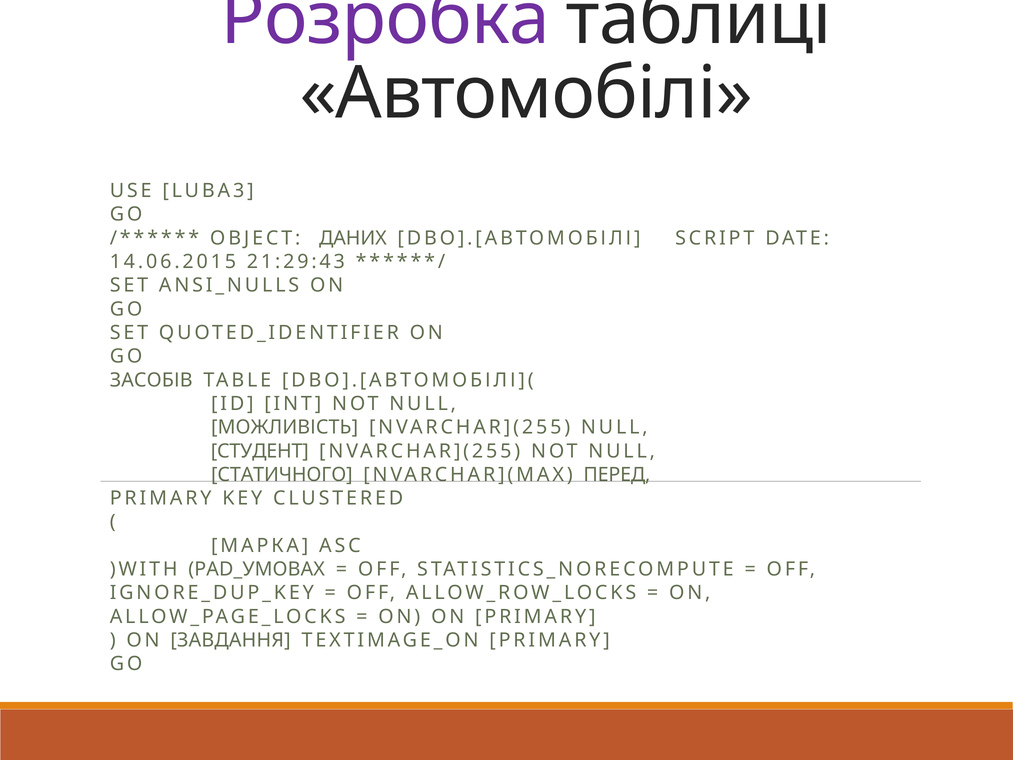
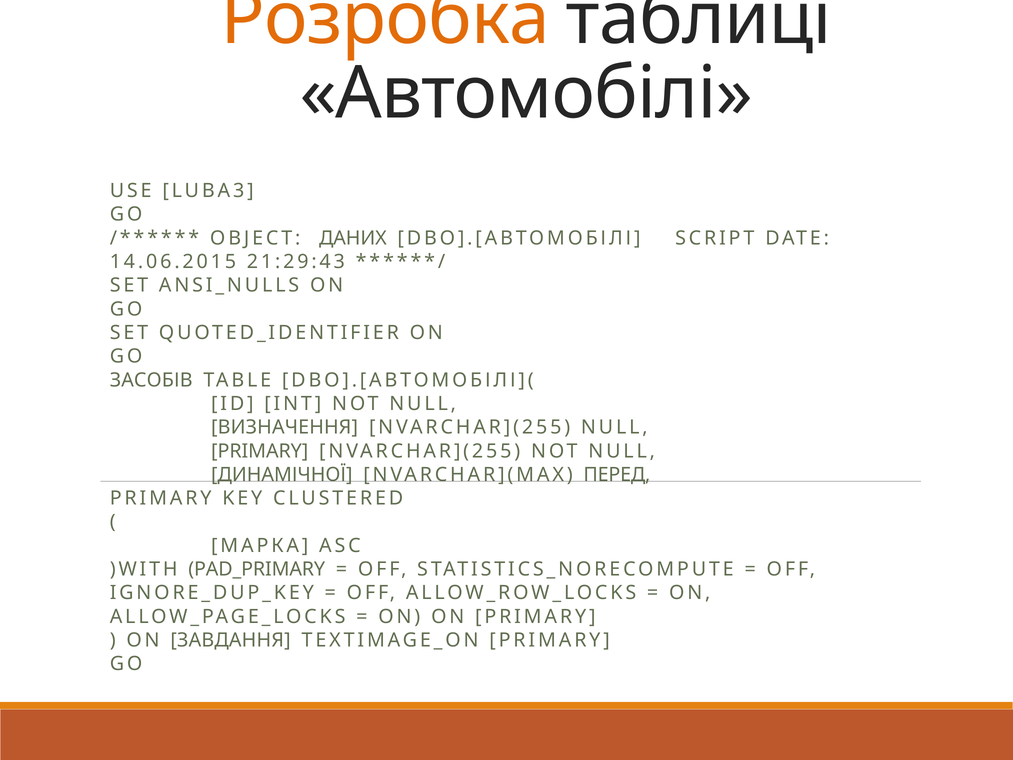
Розробка colour: purple -> orange
МОЖЛИВІСТЬ: МОЖЛИВІСТЬ -> ВИЗНАЧЕННЯ
СТУДЕНТ at (260, 451): СТУДЕНТ -> PRIMARY
СТАТИЧНОГО: СТАТИЧНОГО -> ДИНАМІЧНОЇ
PAD_УМОВАХ: PAD_УМОВАХ -> PAD_PRIMARY
